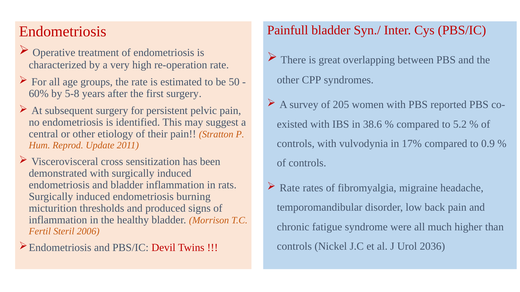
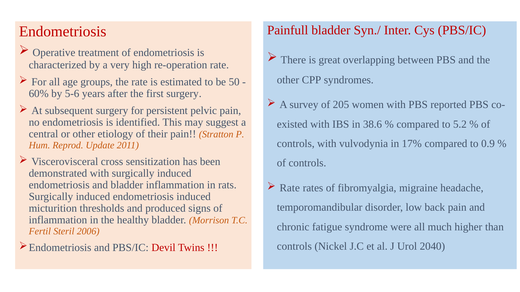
5-8: 5-8 -> 5-6
endometriosis burning: burning -> induced
2036: 2036 -> 2040
